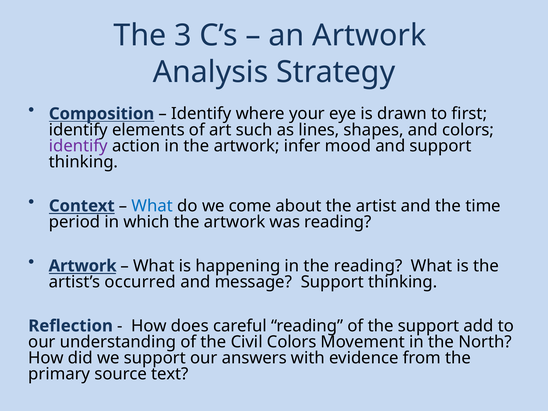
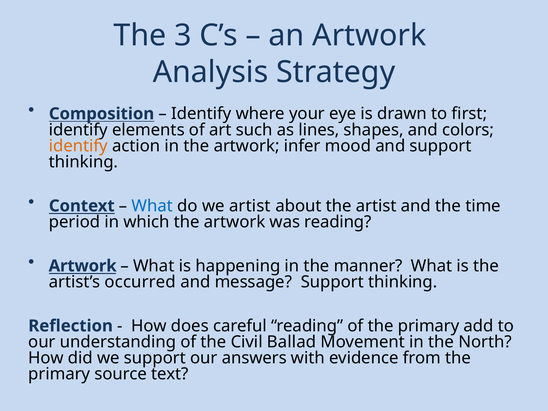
identify at (78, 146) colour: purple -> orange
we come: come -> artist
the reading: reading -> manner
of the support: support -> primary
Civil Colors: Colors -> Ballad
